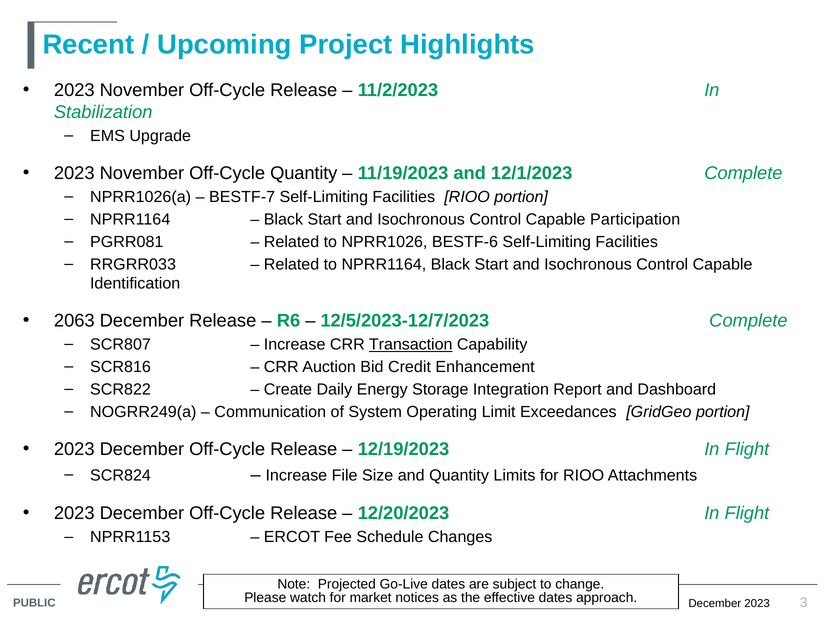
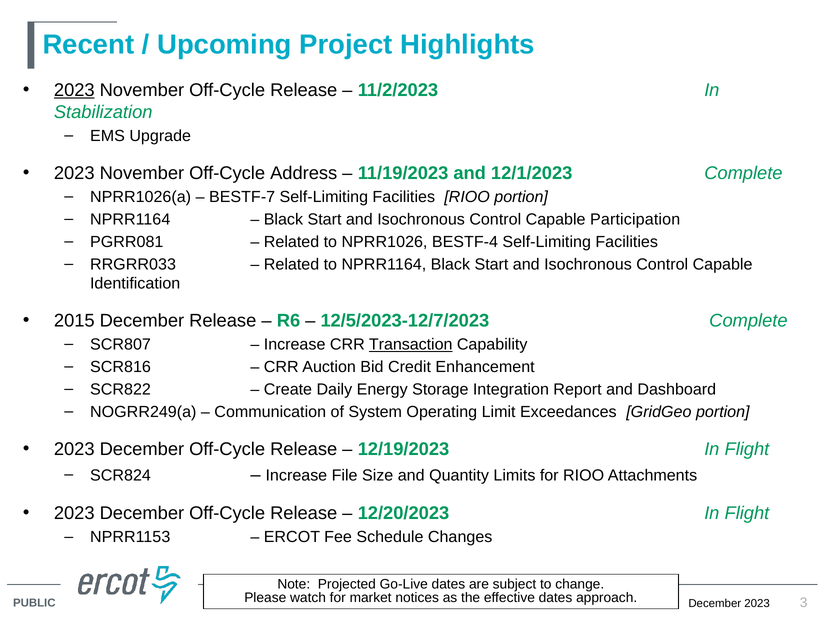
2023 at (74, 90) underline: none -> present
Off-Cycle Quantity: Quantity -> Address
BESTF-6: BESTF-6 -> BESTF-4
2063: 2063 -> 2015
